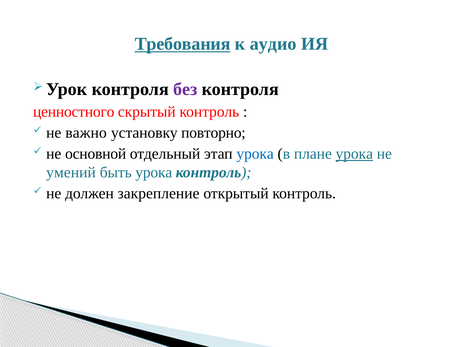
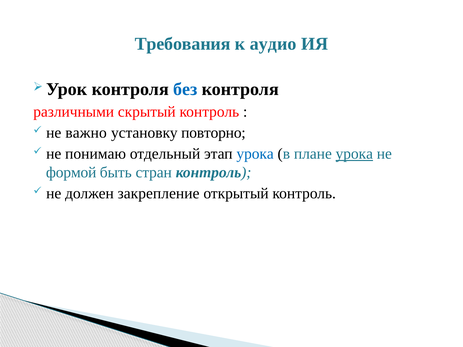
Требования underline: present -> none
без colour: purple -> blue
ценностного: ценностного -> различными
основной: основной -> понимаю
умений: умений -> формой
быть урока: урока -> стран
